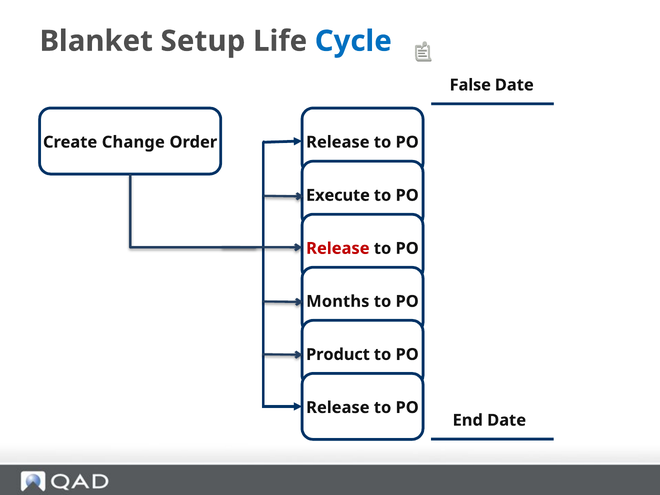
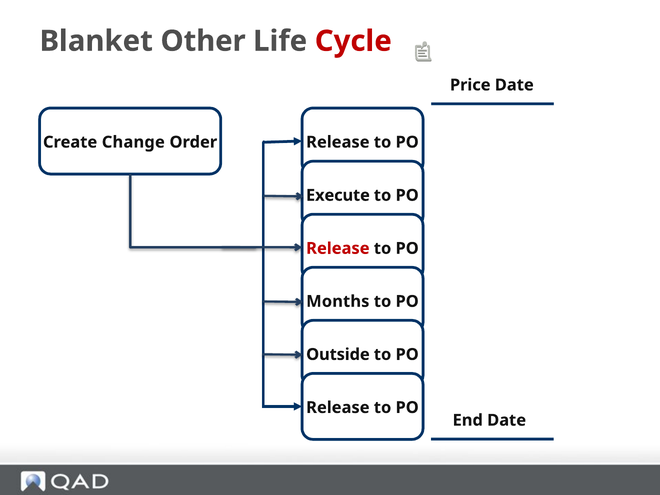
Setup: Setup -> Other
Cycle colour: blue -> red
False: False -> Price
Product: Product -> Outside
